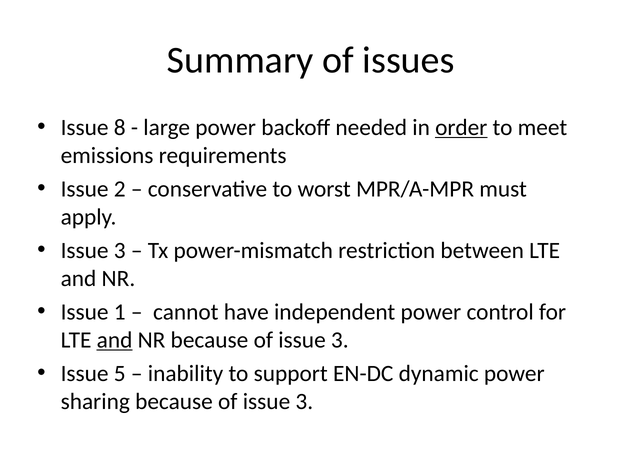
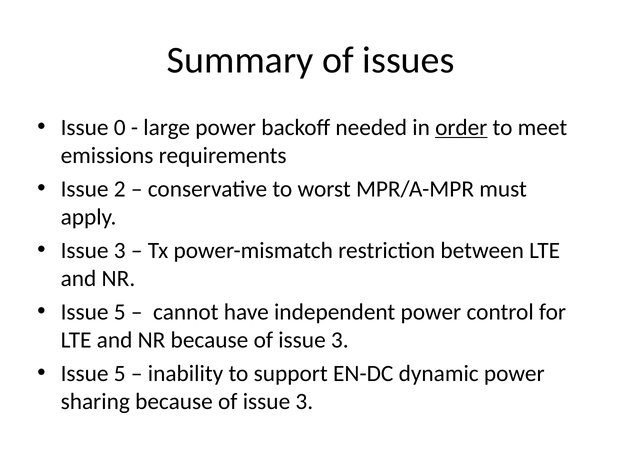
8: 8 -> 0
1 at (120, 312): 1 -> 5
and at (115, 340) underline: present -> none
